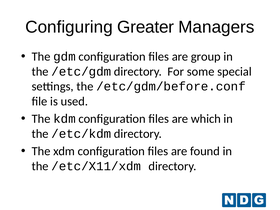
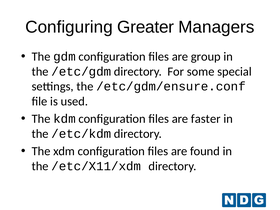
/etc/gdm/before.conf: /etc/gdm/before.conf -> /etc/gdm/ensure.conf
which: which -> faster
